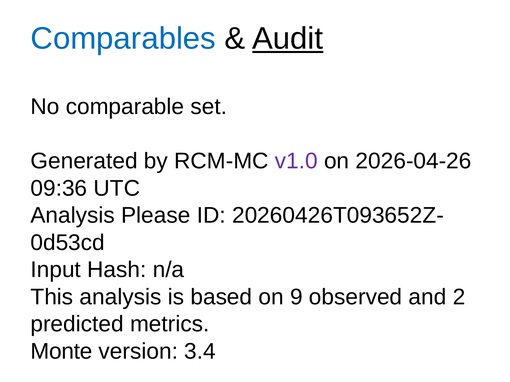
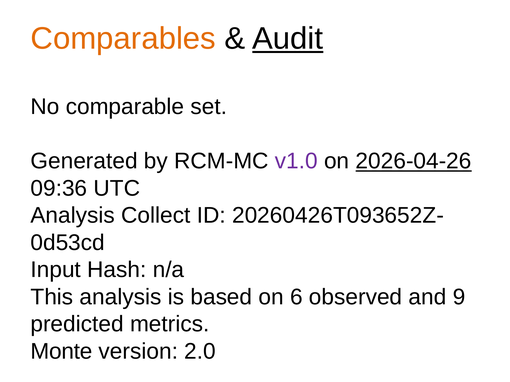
Comparables colour: blue -> orange
2026-04-26 underline: none -> present
Please: Please -> Collect
9: 9 -> 6
2: 2 -> 9
3.4: 3.4 -> 2.0
